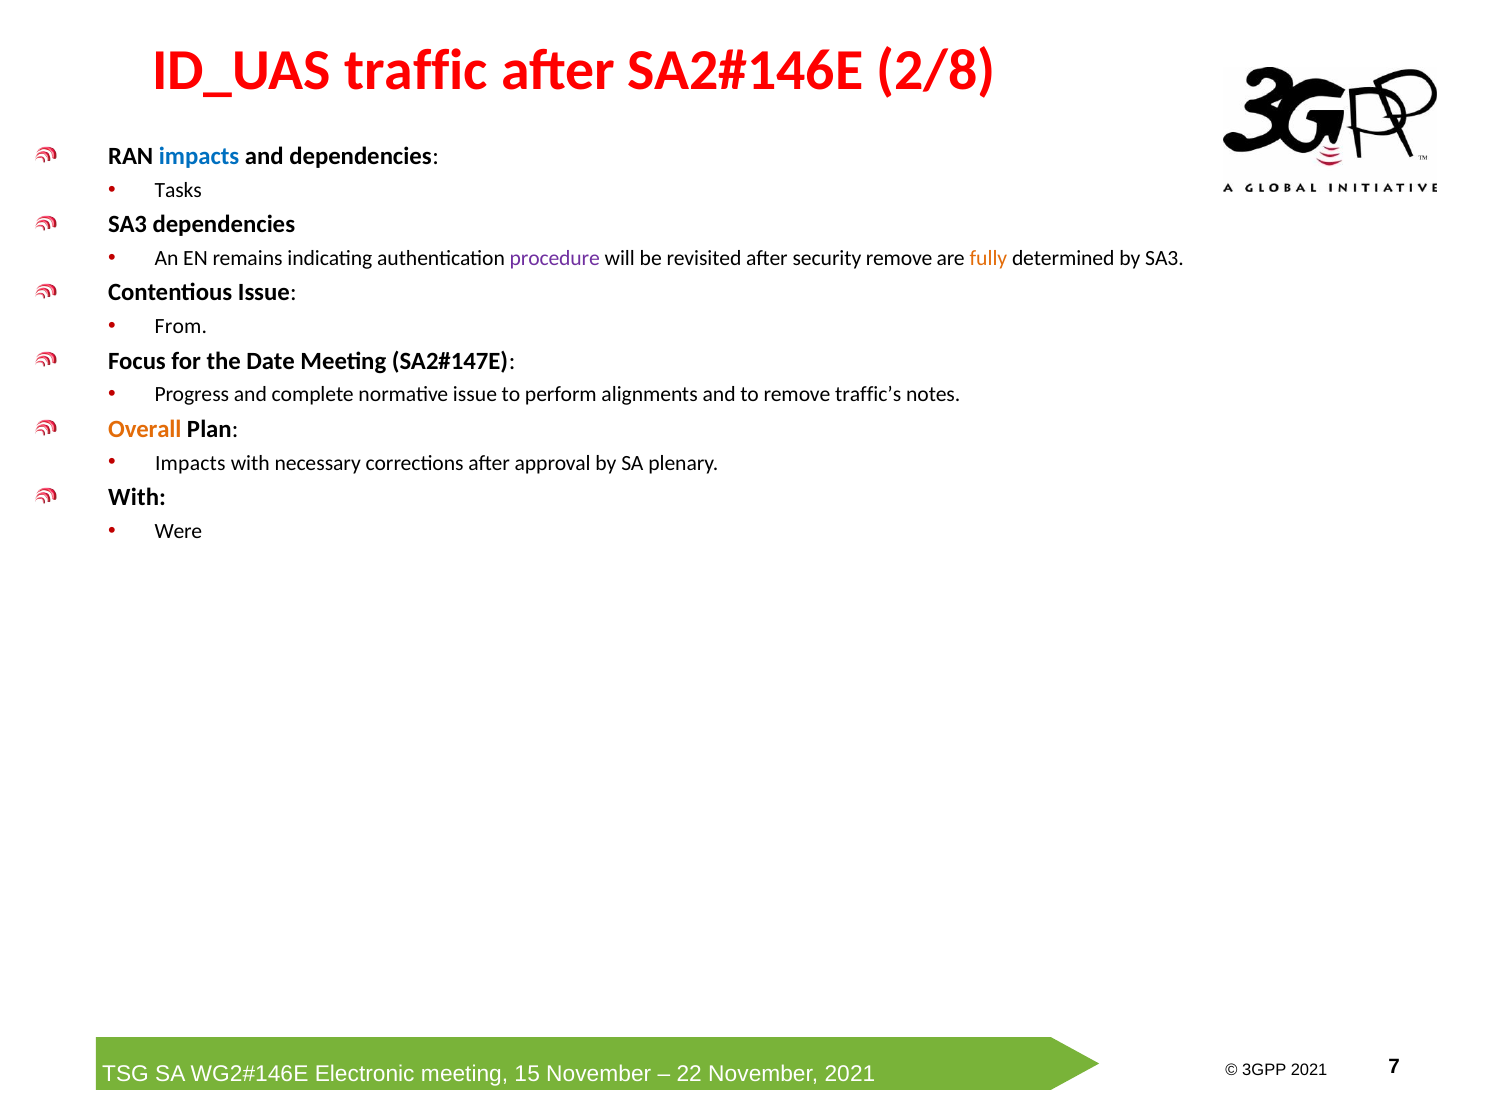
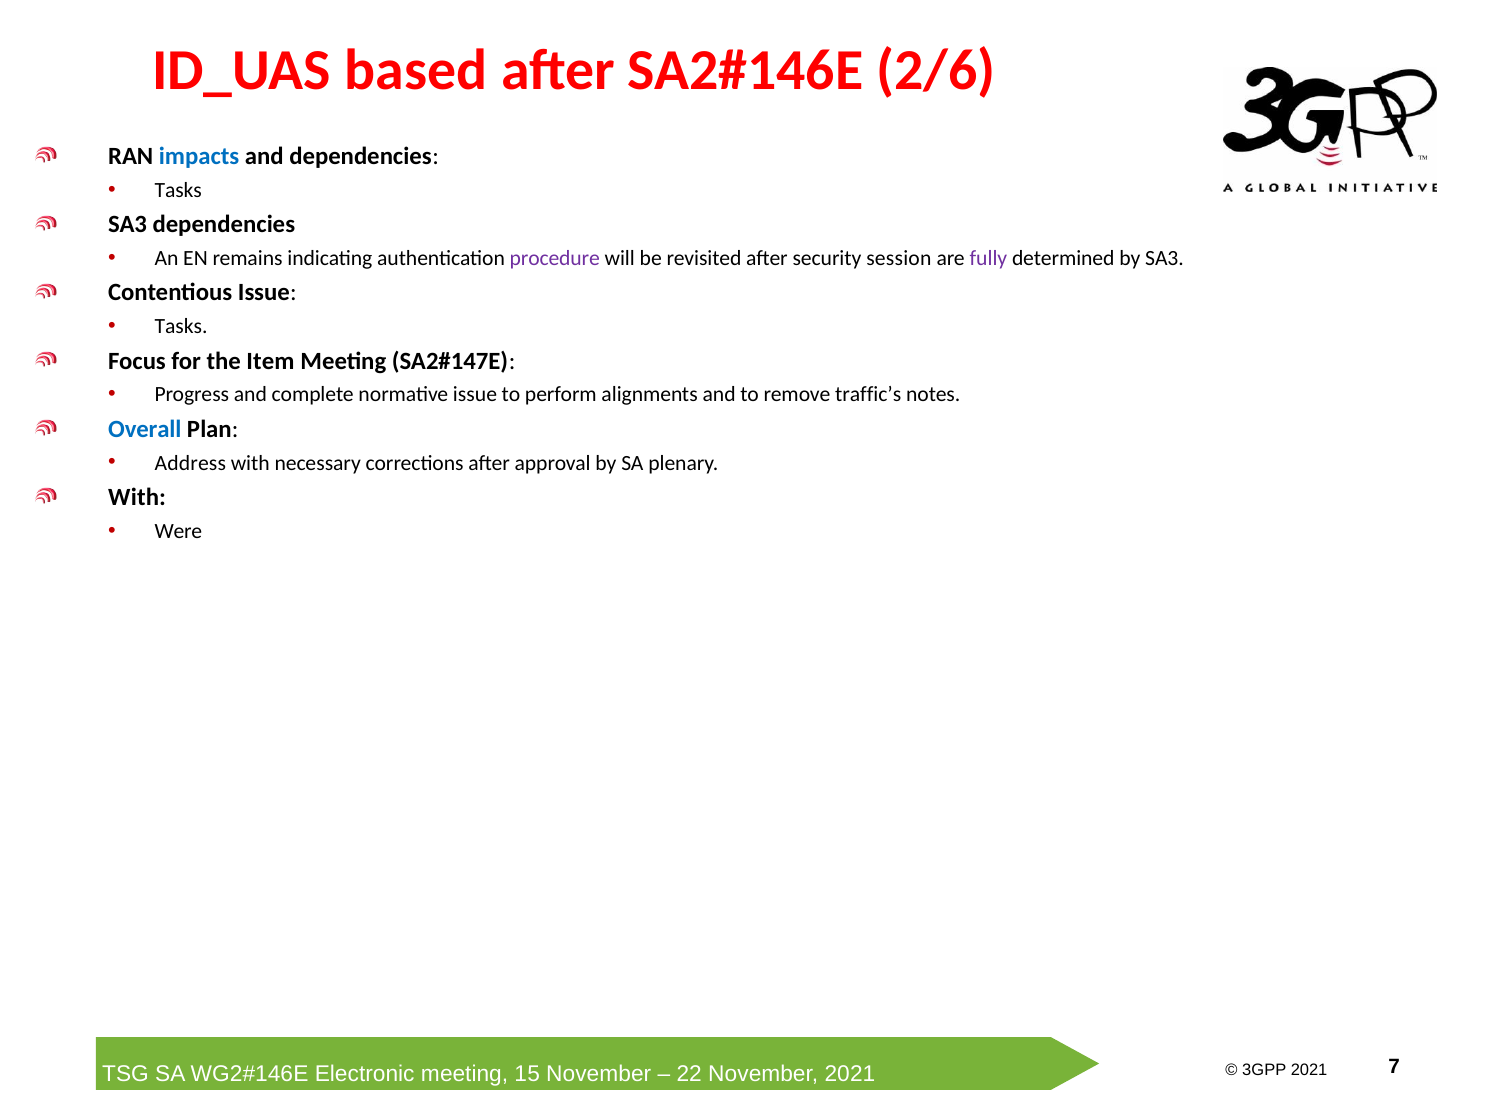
traffic: traffic -> based
2/8: 2/8 -> 2/6
security remove: remove -> session
fully colour: orange -> purple
From at (181, 326): From -> Tasks
Date: Date -> Item
Overall colour: orange -> blue
Impacts at (190, 463): Impacts -> Address
